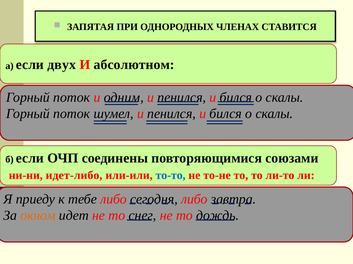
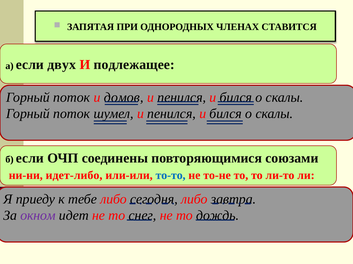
абсолютном: абсолютном -> подлежащее
одним: одним -> домов
окном colour: orange -> purple
